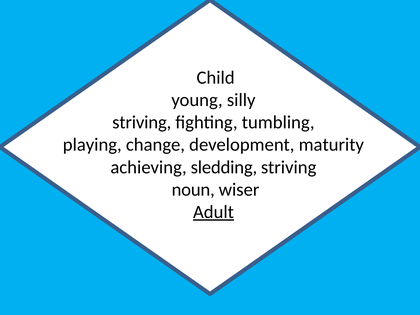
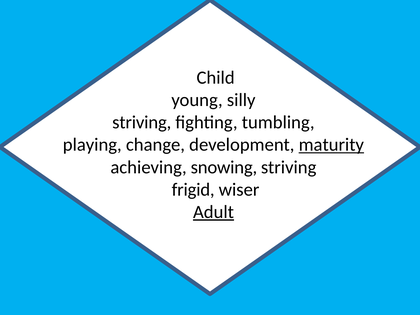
maturity underline: none -> present
sledding: sledding -> snowing
noun: noun -> frigid
